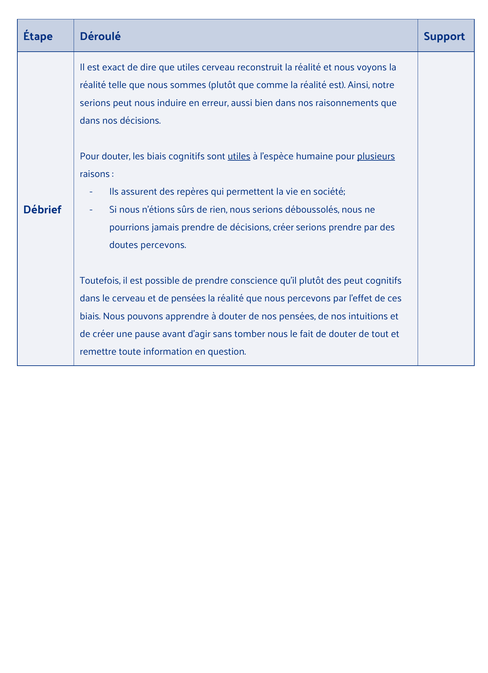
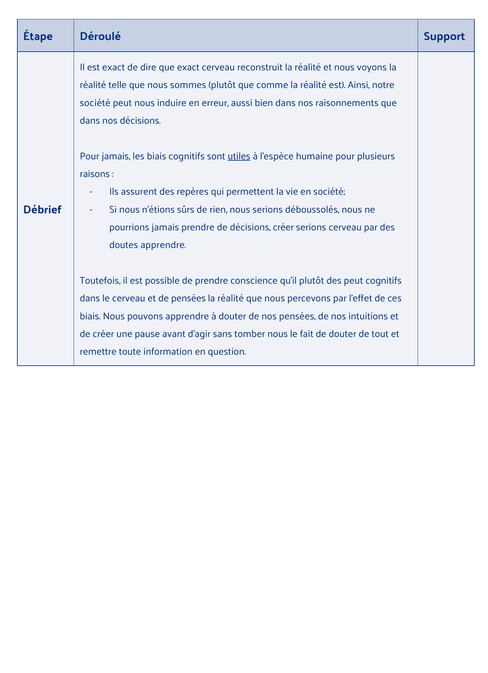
que utiles: utiles -> exact
serions at (95, 103): serions -> société
Pour douter: douter -> jamais
plusieurs underline: present -> none
serions prendre: prendre -> cerveau
doutes percevons: percevons -> apprendre
